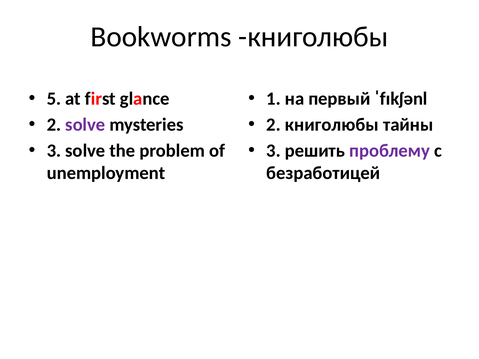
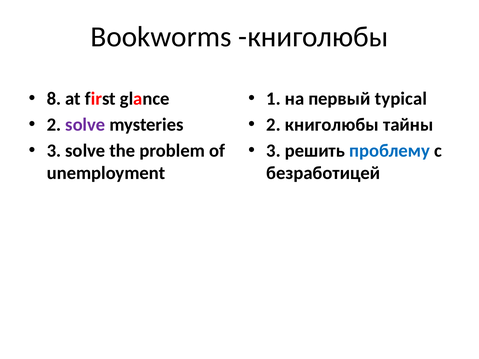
5: 5 -> 8
ˈfɪkʃənl: ˈfɪkʃənl -> typical
проблему colour: purple -> blue
